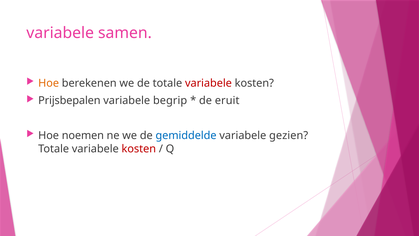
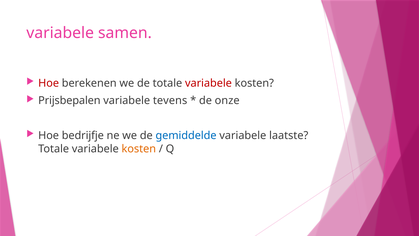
Hoe at (49, 83) colour: orange -> red
begrip: begrip -> tevens
eruit: eruit -> onze
noemen: noemen -> bedrijfje
gezien: gezien -> laatste
kosten at (139, 149) colour: red -> orange
